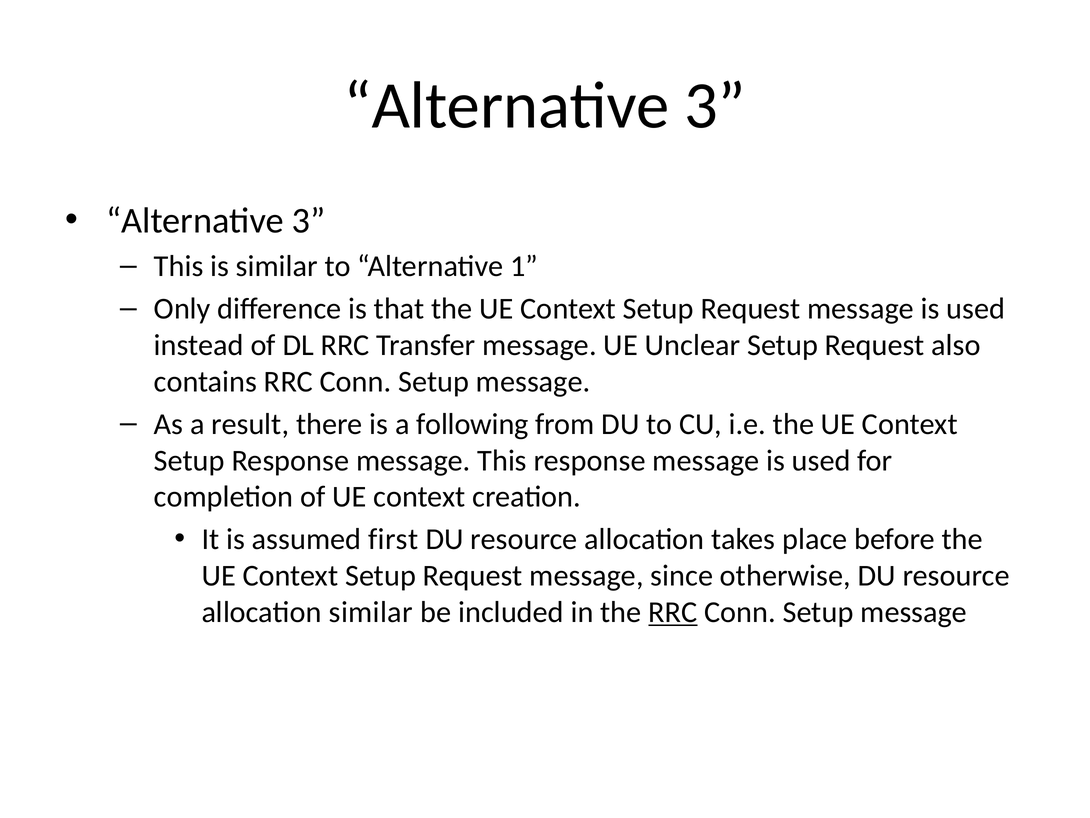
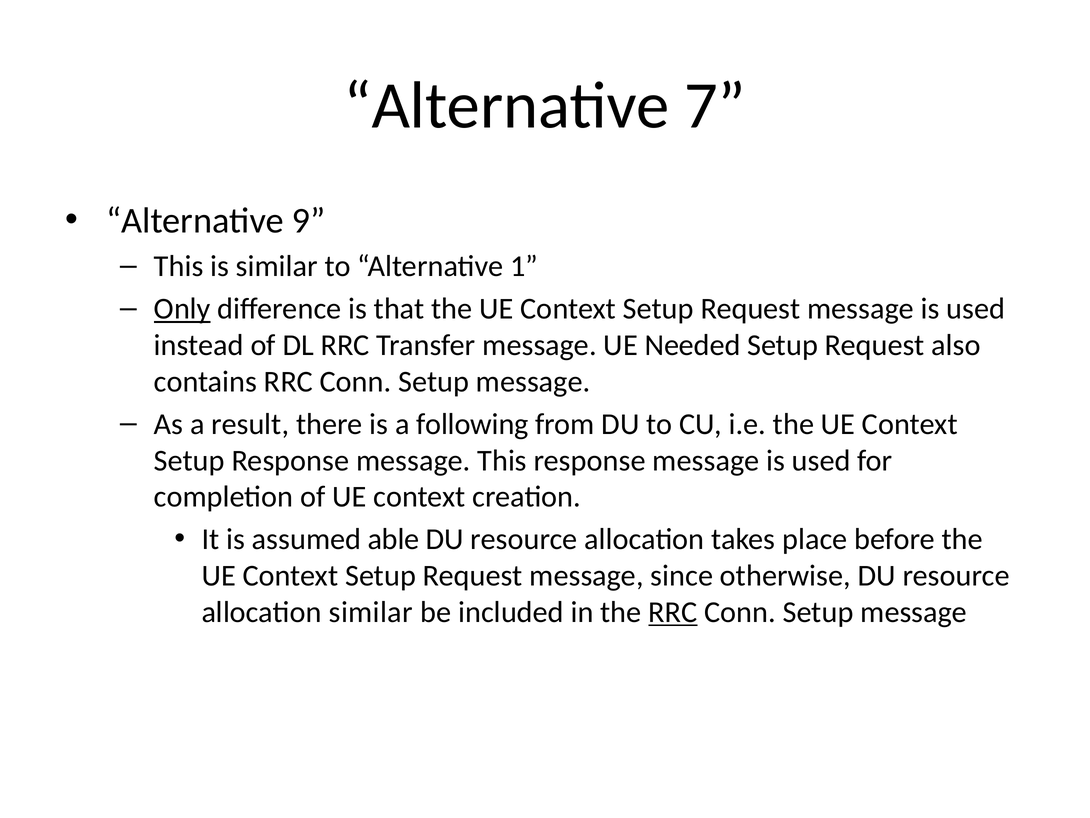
3 at (715, 106): 3 -> 7
3 at (309, 221): 3 -> 9
Only underline: none -> present
Unclear: Unclear -> Needed
first: first -> able
